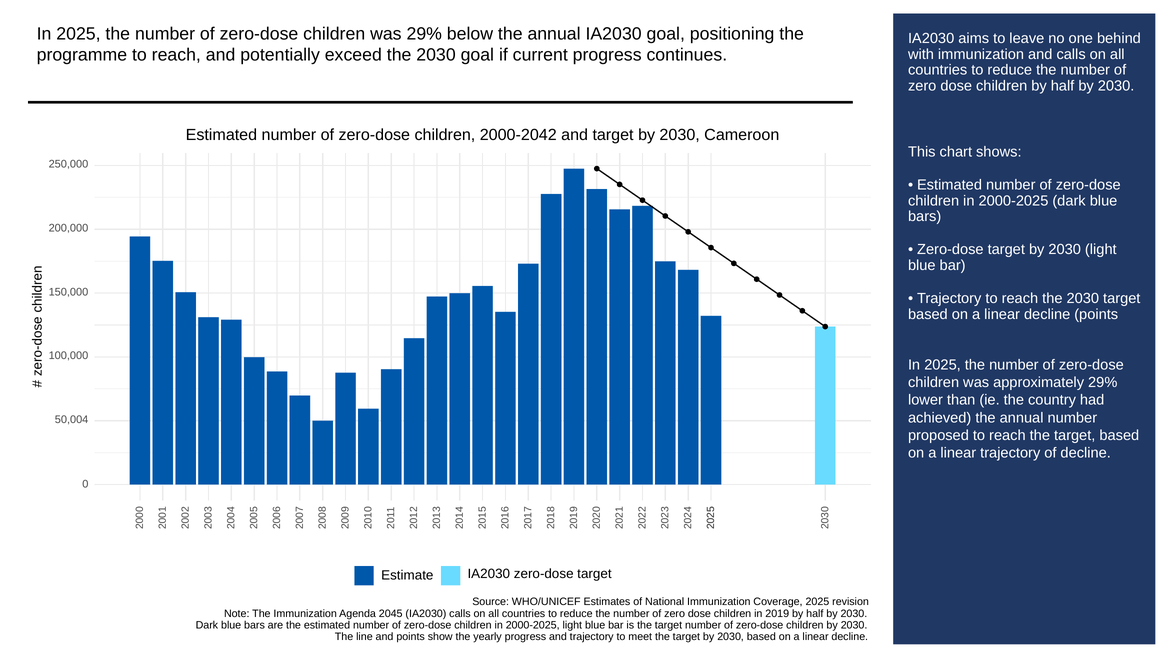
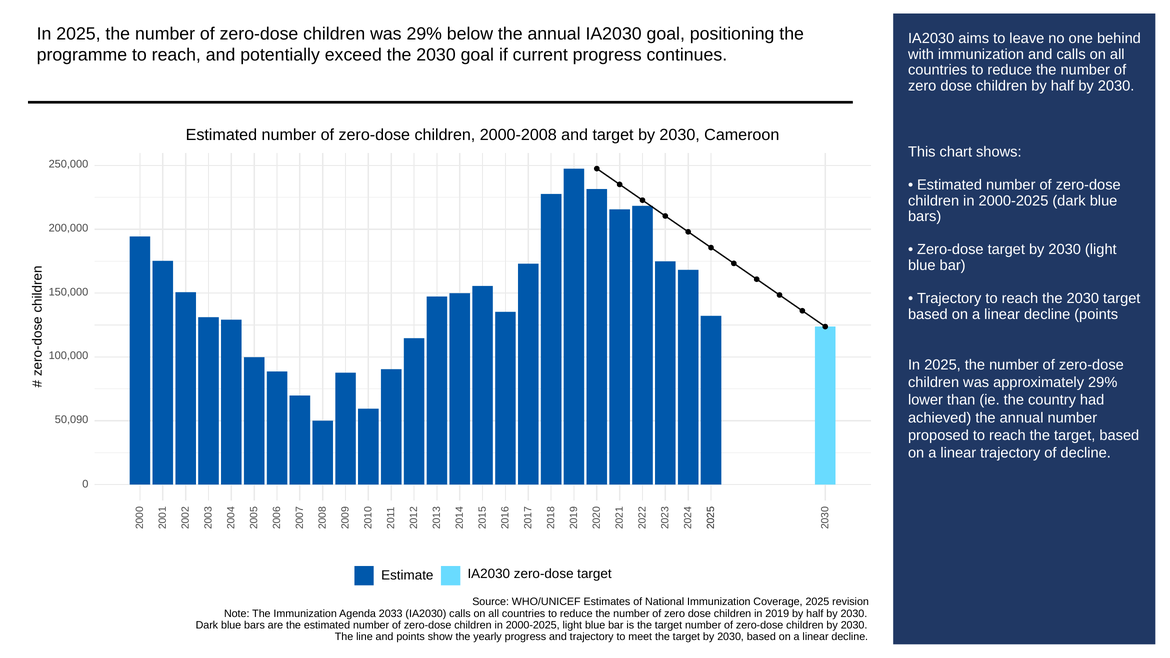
2000-2042: 2000-2042 -> 2000-2008
50,004: 50,004 -> 50,090
2045: 2045 -> 2033
